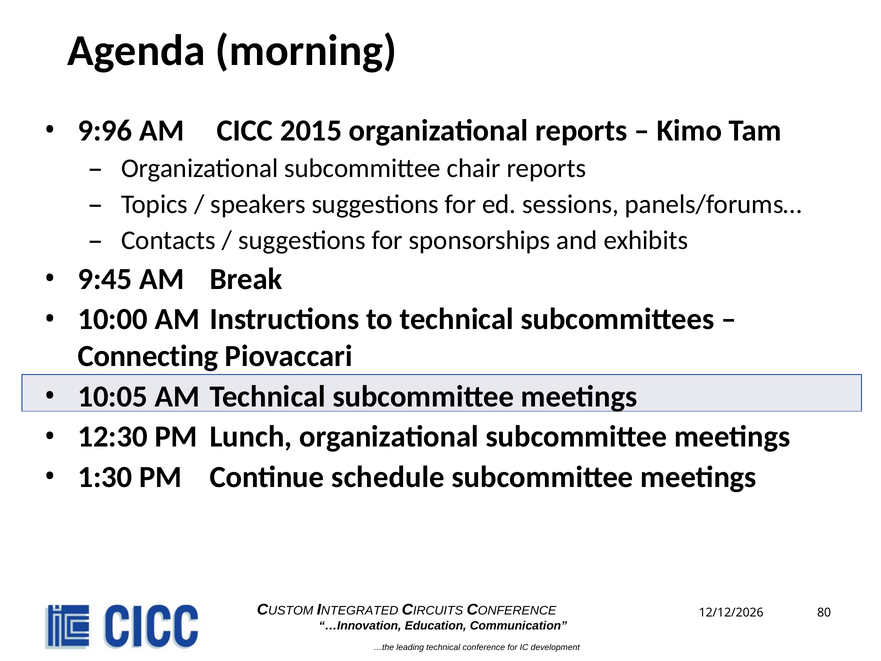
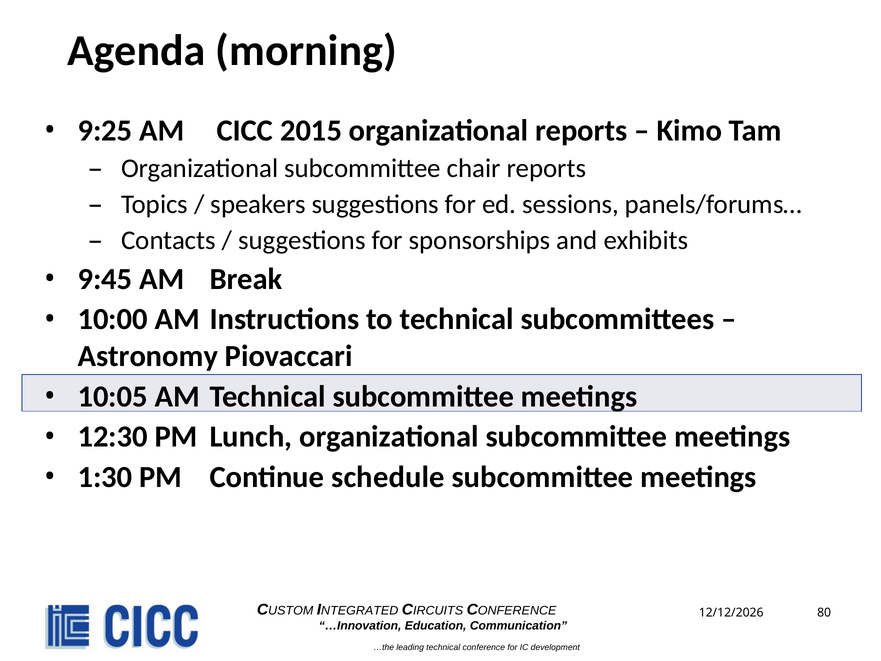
9:96: 9:96 -> 9:25
Connecting: Connecting -> Astronomy
